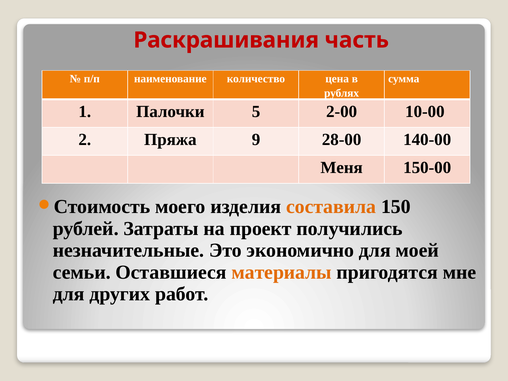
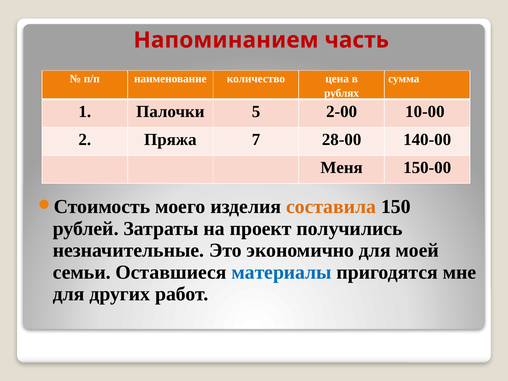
Раскрашивания: Раскрашивания -> Напоминанием
9: 9 -> 7
материалы colour: orange -> blue
